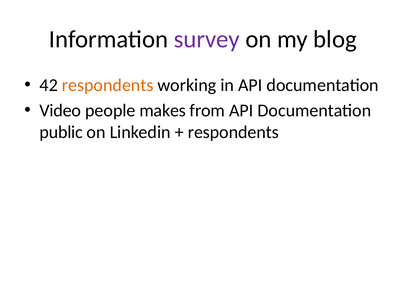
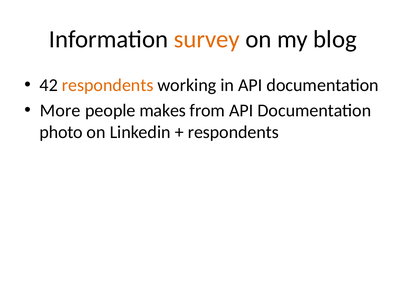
survey colour: purple -> orange
Video: Video -> More
public: public -> photo
